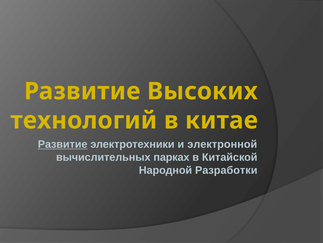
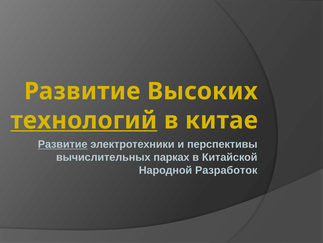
технологий underline: none -> present
электронной: электронной -> перспективы
Разработки: Разработки -> Разработок
